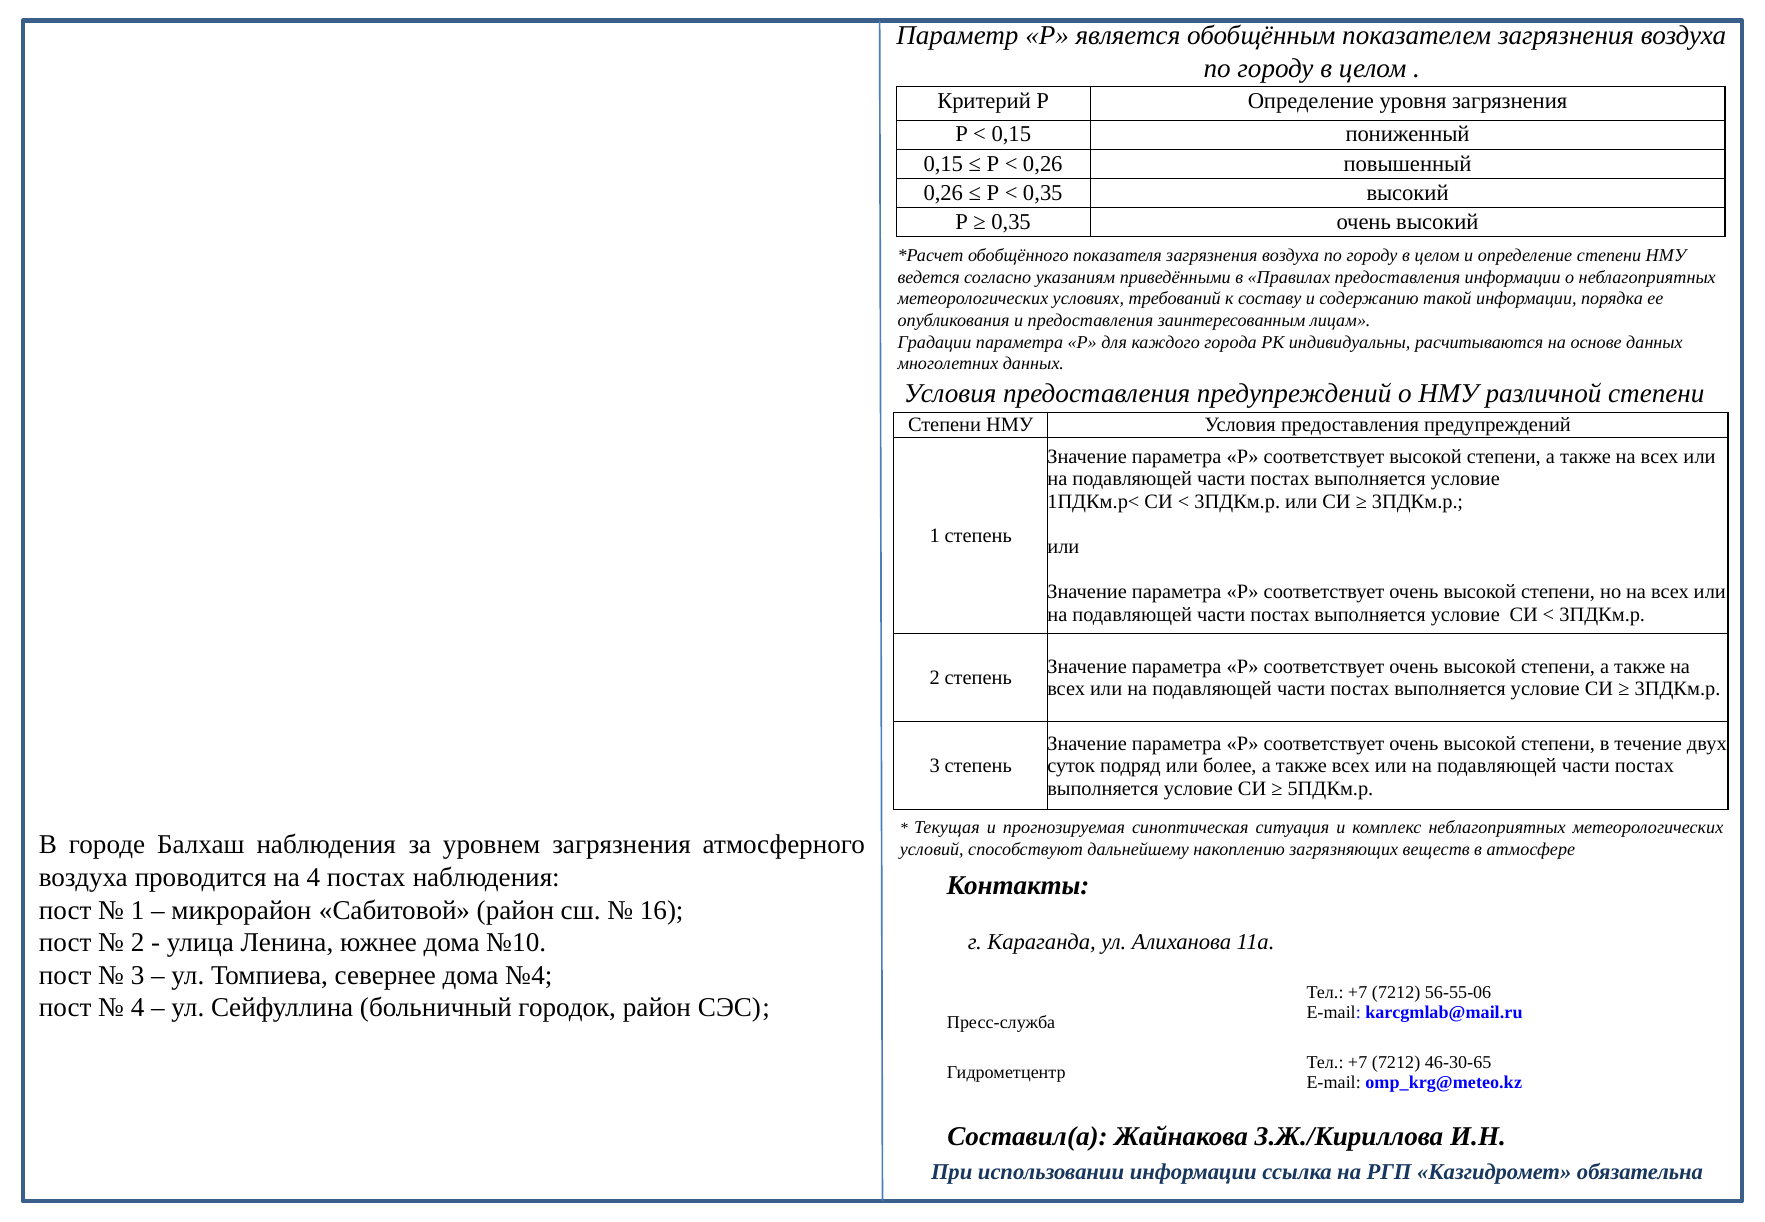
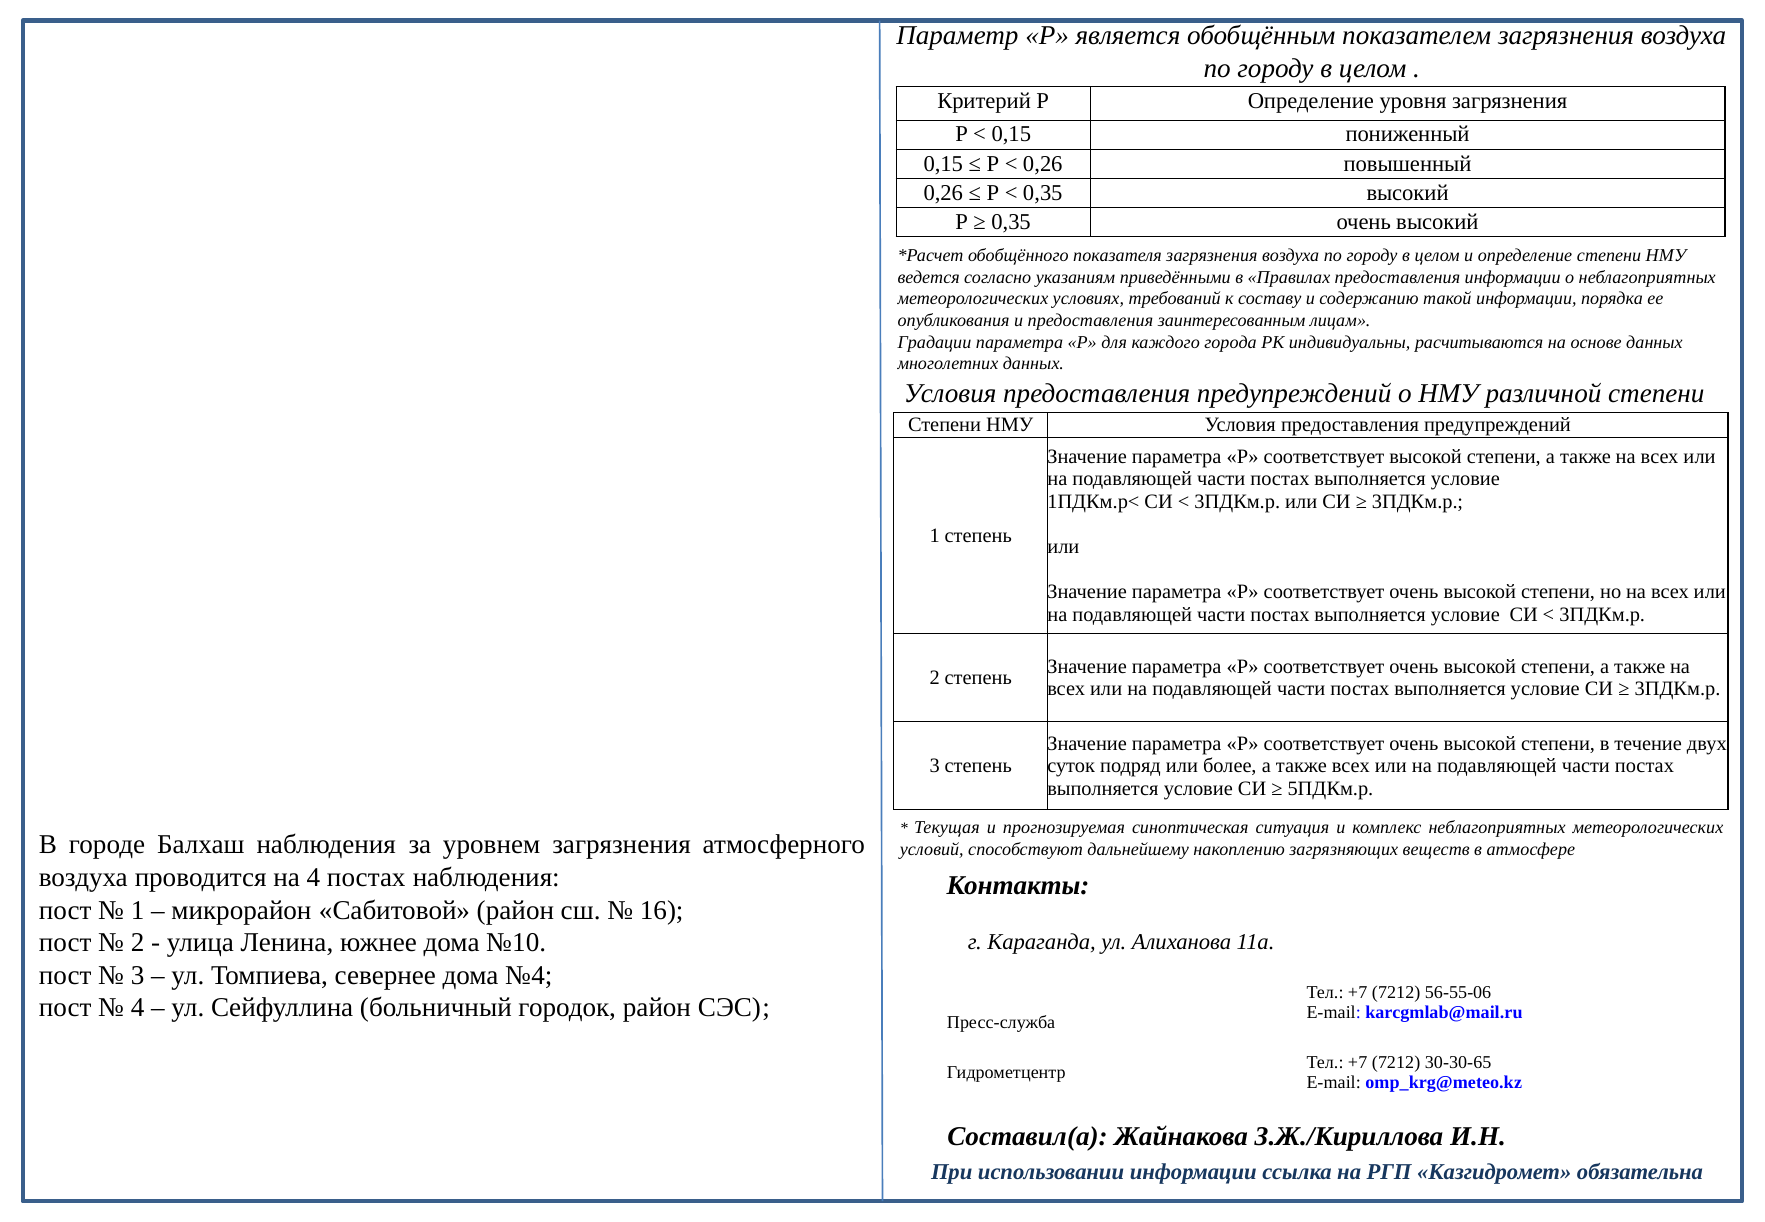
46-30-65: 46-30-65 -> 30-30-65
